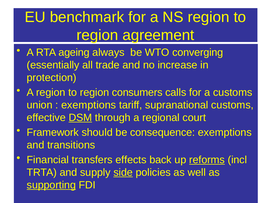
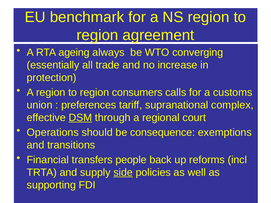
exemptions at (89, 105): exemptions -> preferences
supranational customs: customs -> complex
Framework: Framework -> Operations
effects: effects -> people
reforms underline: present -> none
supporting underline: present -> none
